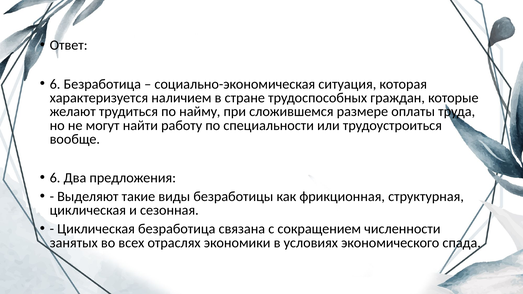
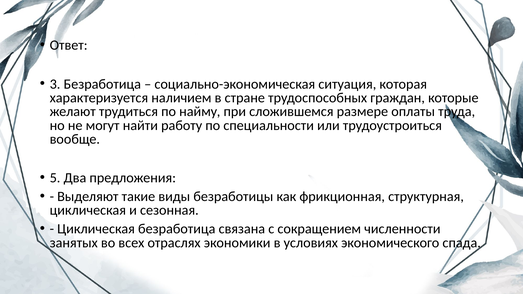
6 at (55, 84): 6 -> 3
6 at (55, 178): 6 -> 5
